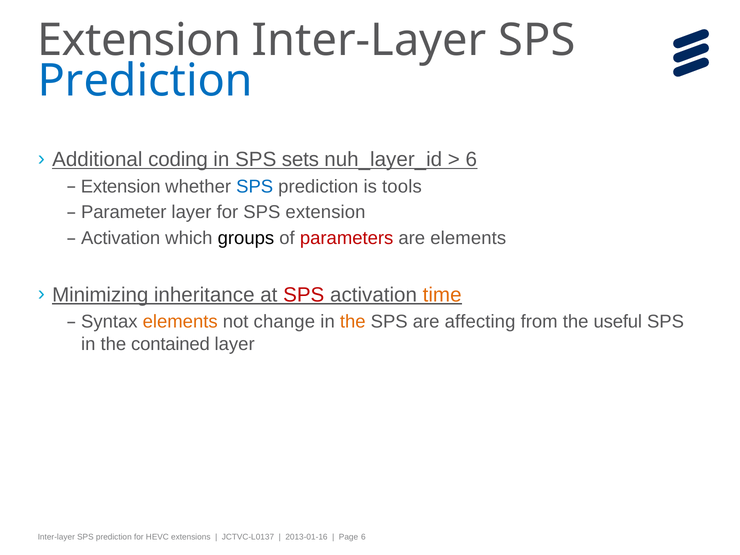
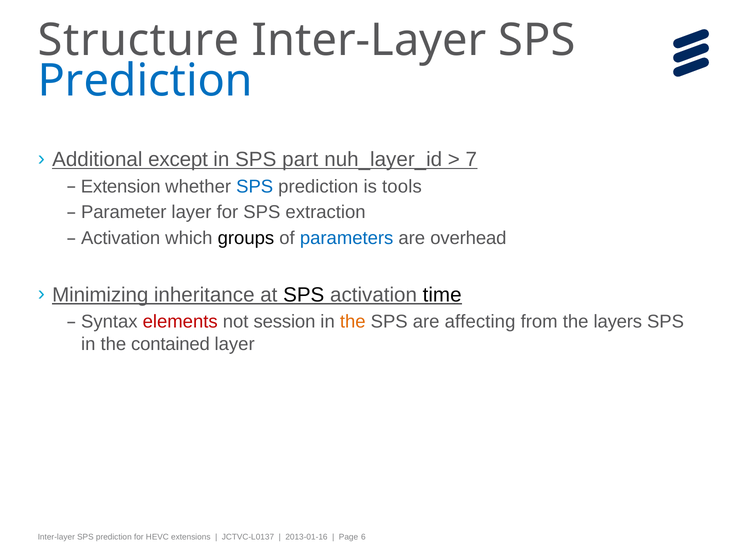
Extension at (139, 40): Extension -> Structure
coding: coding -> except
sets: sets -> part
6 at (471, 159): 6 -> 7
SPS extension: extension -> extraction
parameters colour: red -> blue
are elements: elements -> overhead
SPS at (304, 295) colour: red -> black
time colour: orange -> black
elements at (180, 322) colour: orange -> red
change: change -> session
useful: useful -> layers
